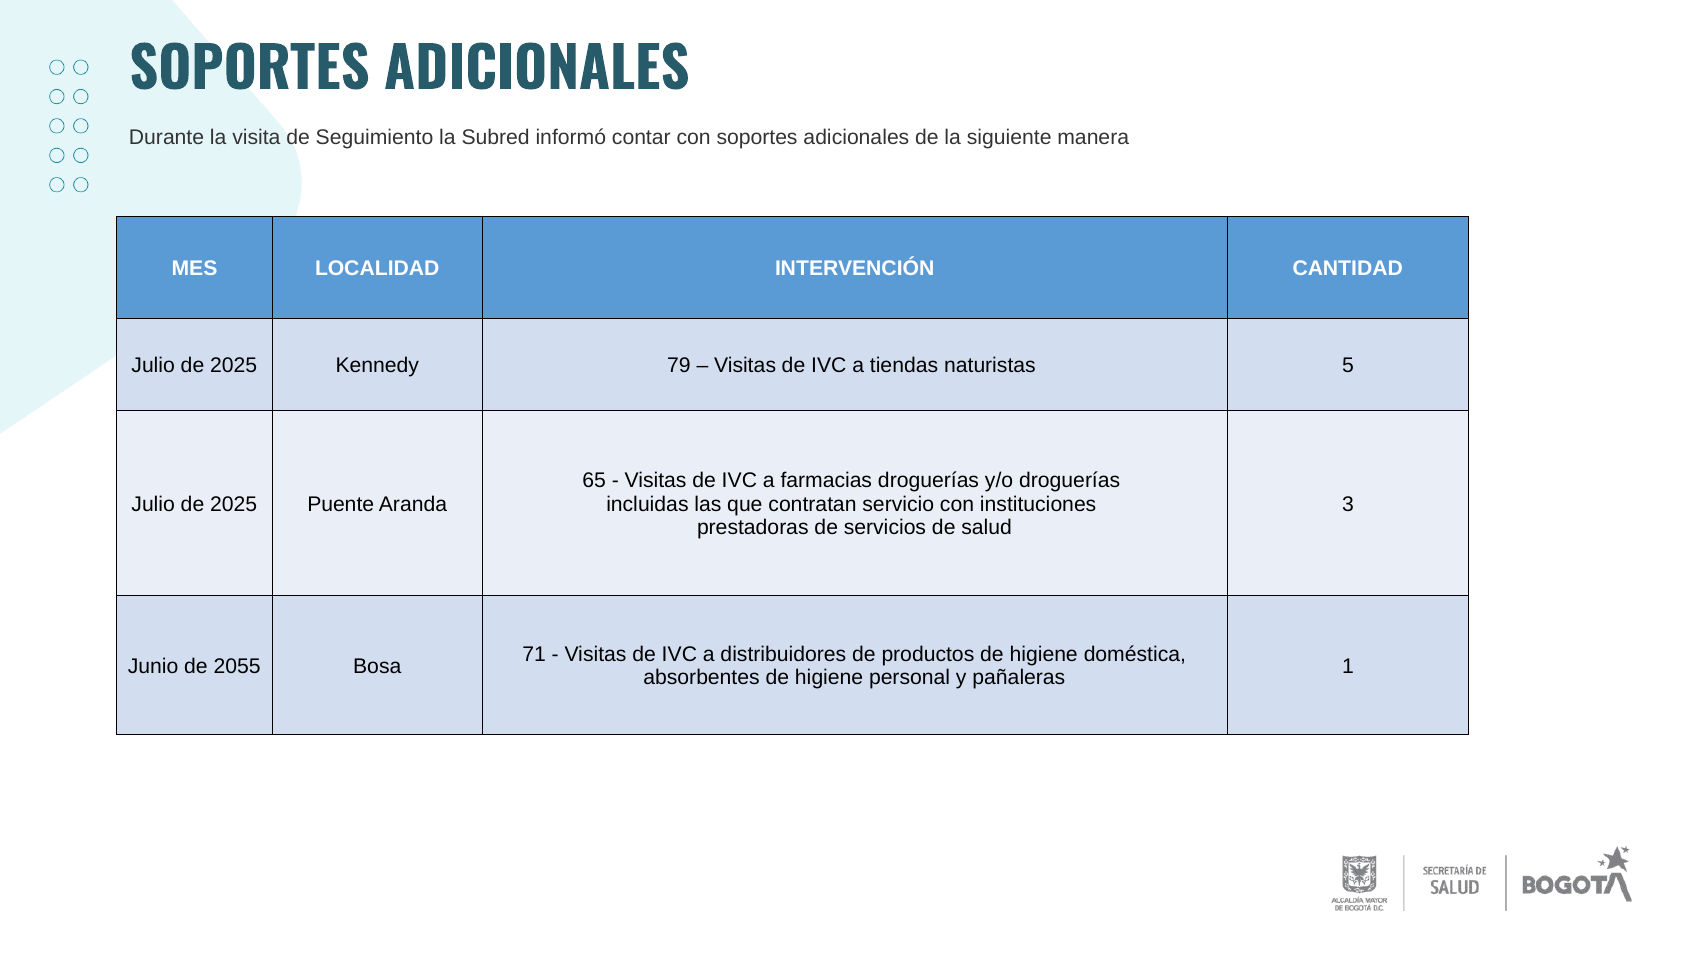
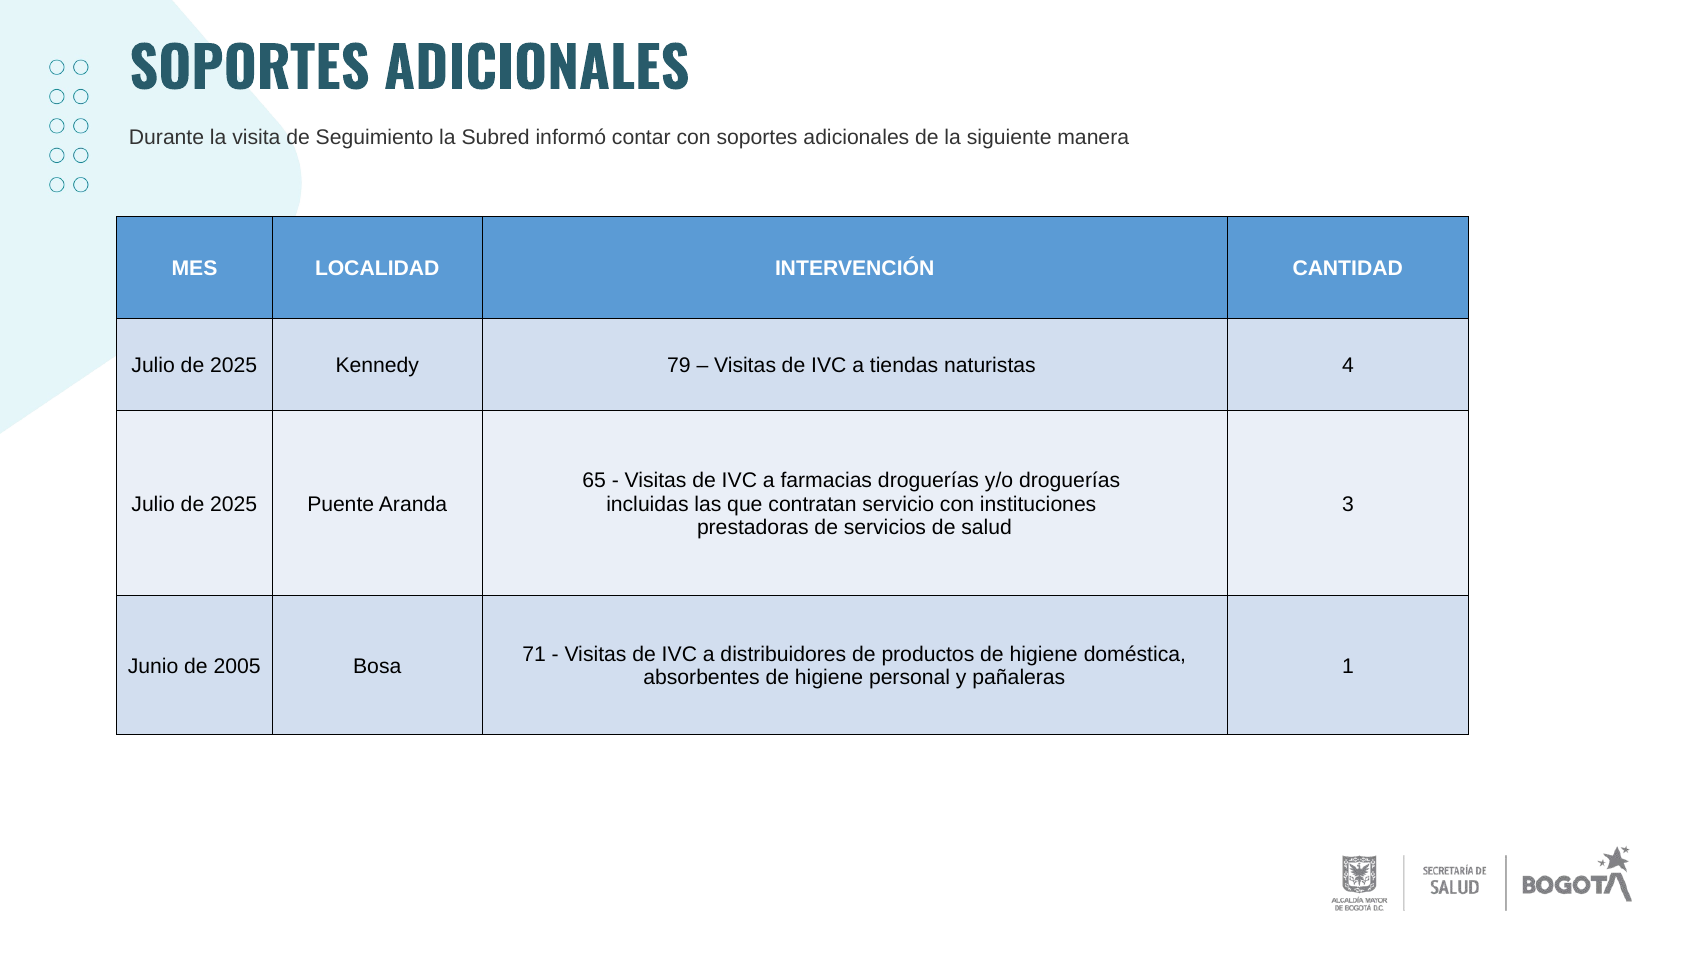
5: 5 -> 4
2055: 2055 -> 2005
